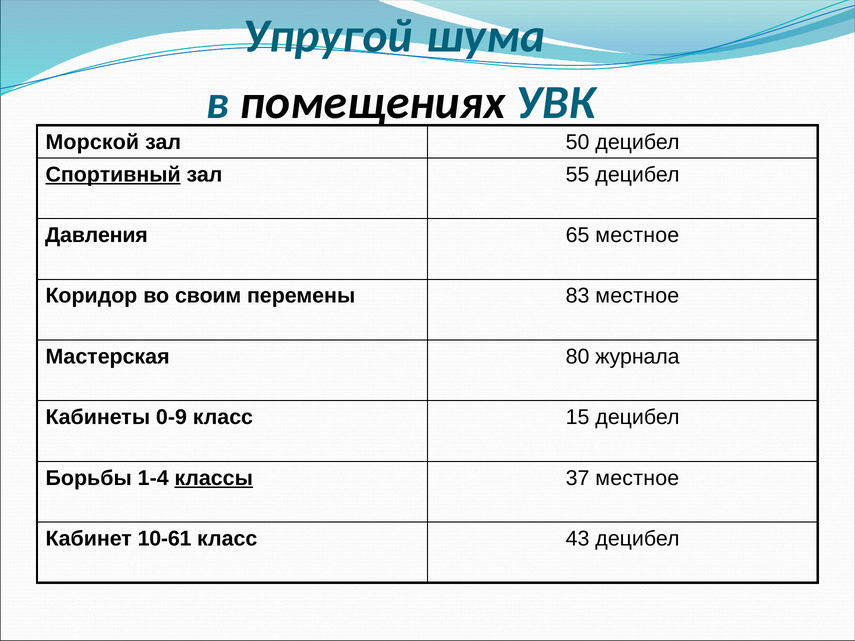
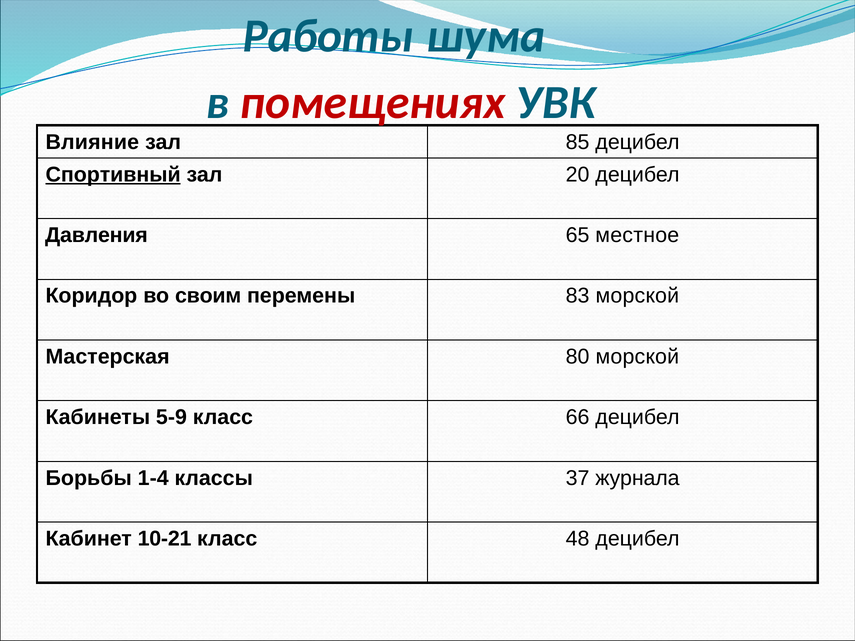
Упругой: Упругой -> Работы
помещениях colour: black -> red
Морской: Морской -> Влияние
50: 50 -> 85
55: 55 -> 20
83 местное: местное -> морской
80 журнала: журнала -> морской
0-9: 0-9 -> 5-9
15: 15 -> 66
классы underline: present -> none
37 местное: местное -> журнала
10-61: 10-61 -> 10-21
43: 43 -> 48
